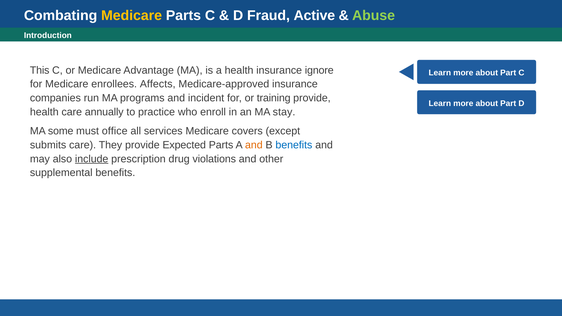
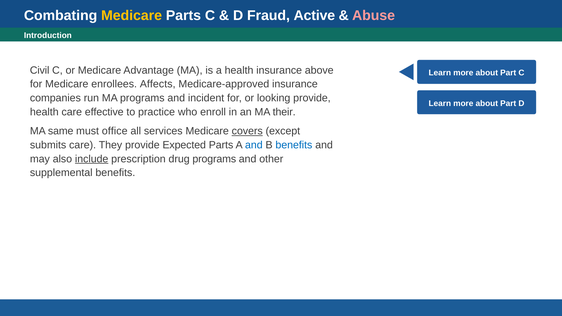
Abuse colour: light green -> pink
This: This -> Civil
ignore: ignore -> above
training: training -> looking
annually: annually -> effective
stay: stay -> their
some: some -> same
covers underline: none -> present
and at (254, 145) colour: orange -> blue
drug violations: violations -> programs
